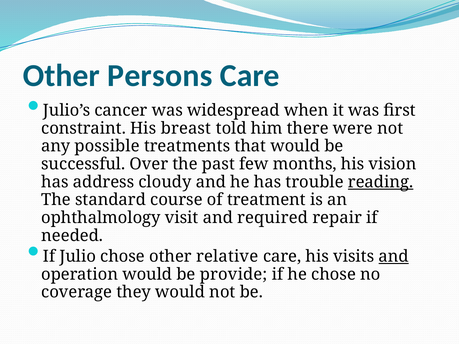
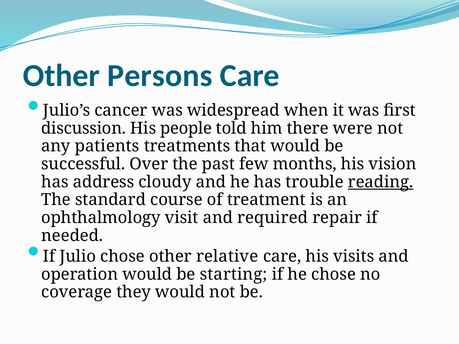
constraint: constraint -> discussion
breast: breast -> people
possible: possible -> patients
and at (394, 257) underline: present -> none
provide: provide -> starting
